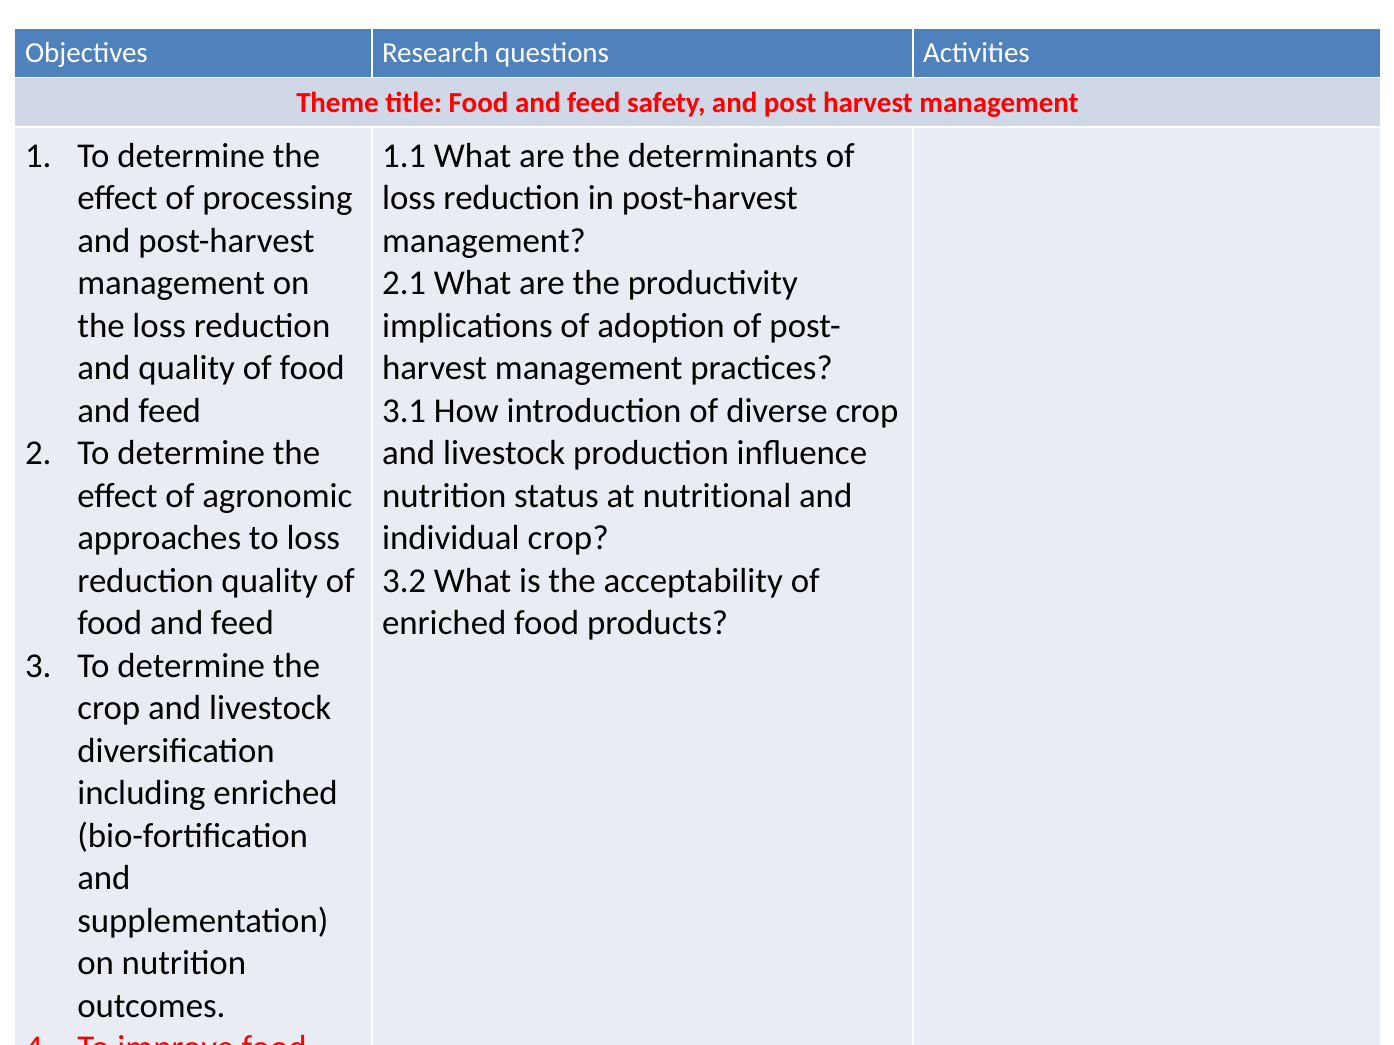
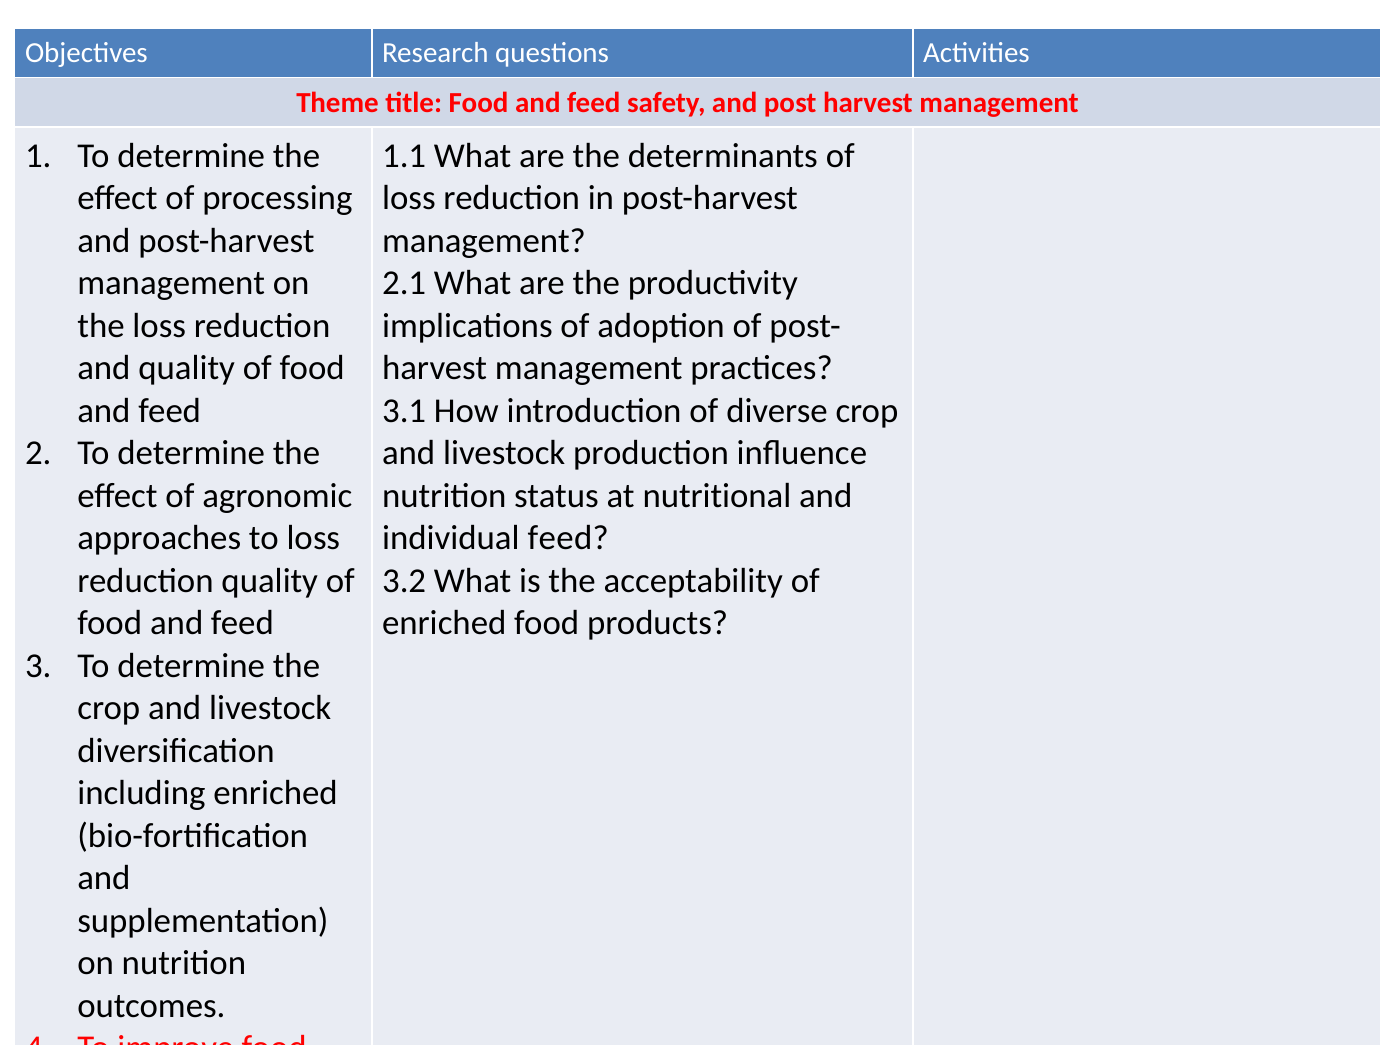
individual crop: crop -> feed
